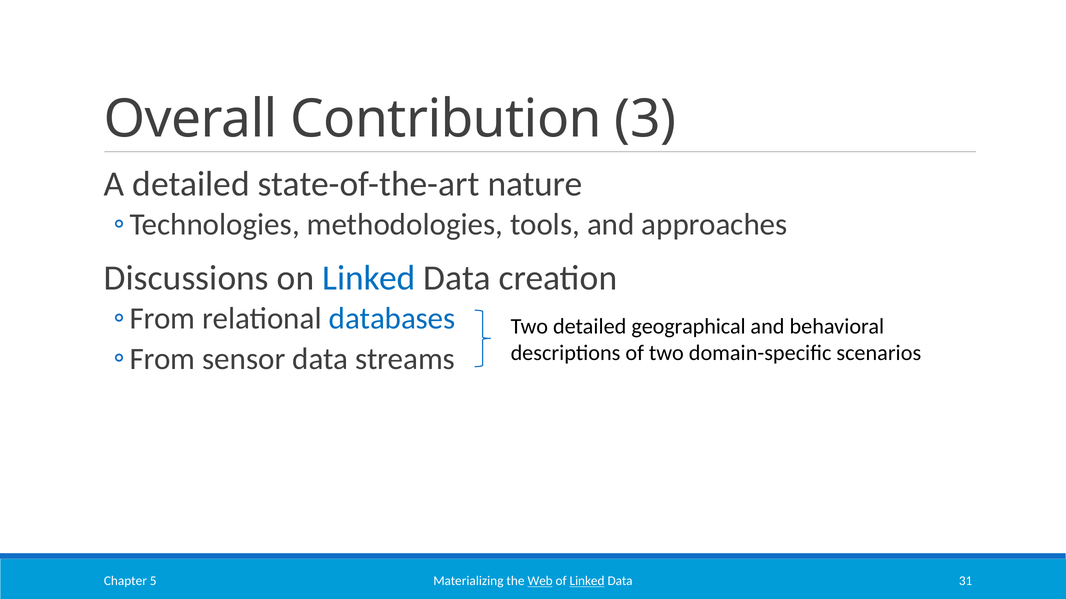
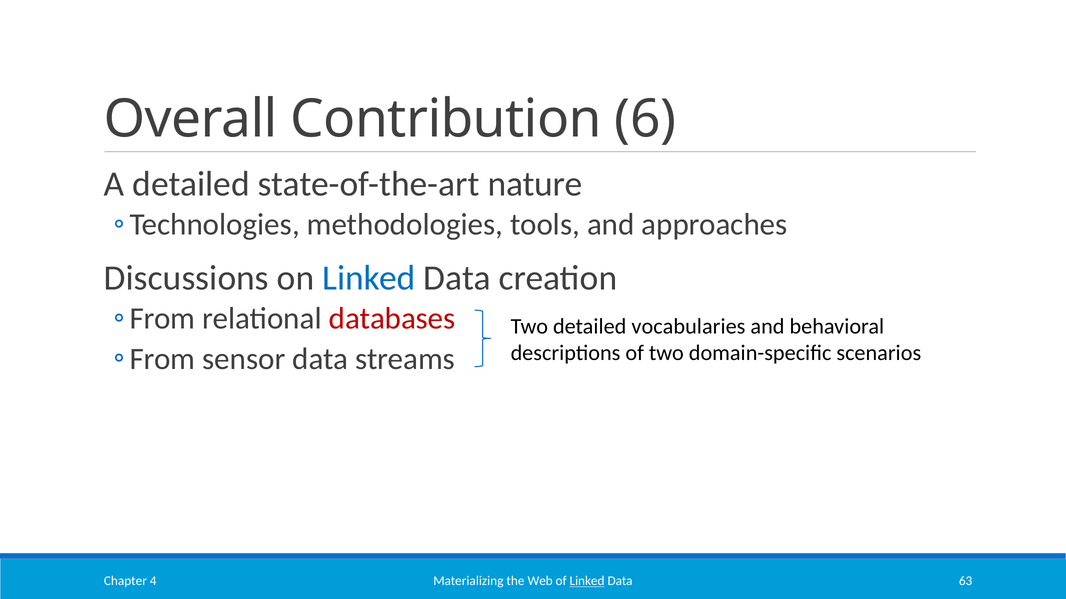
3: 3 -> 6
databases colour: blue -> red
geographical: geographical -> vocabularies
Web underline: present -> none
31: 31 -> 63
5: 5 -> 4
